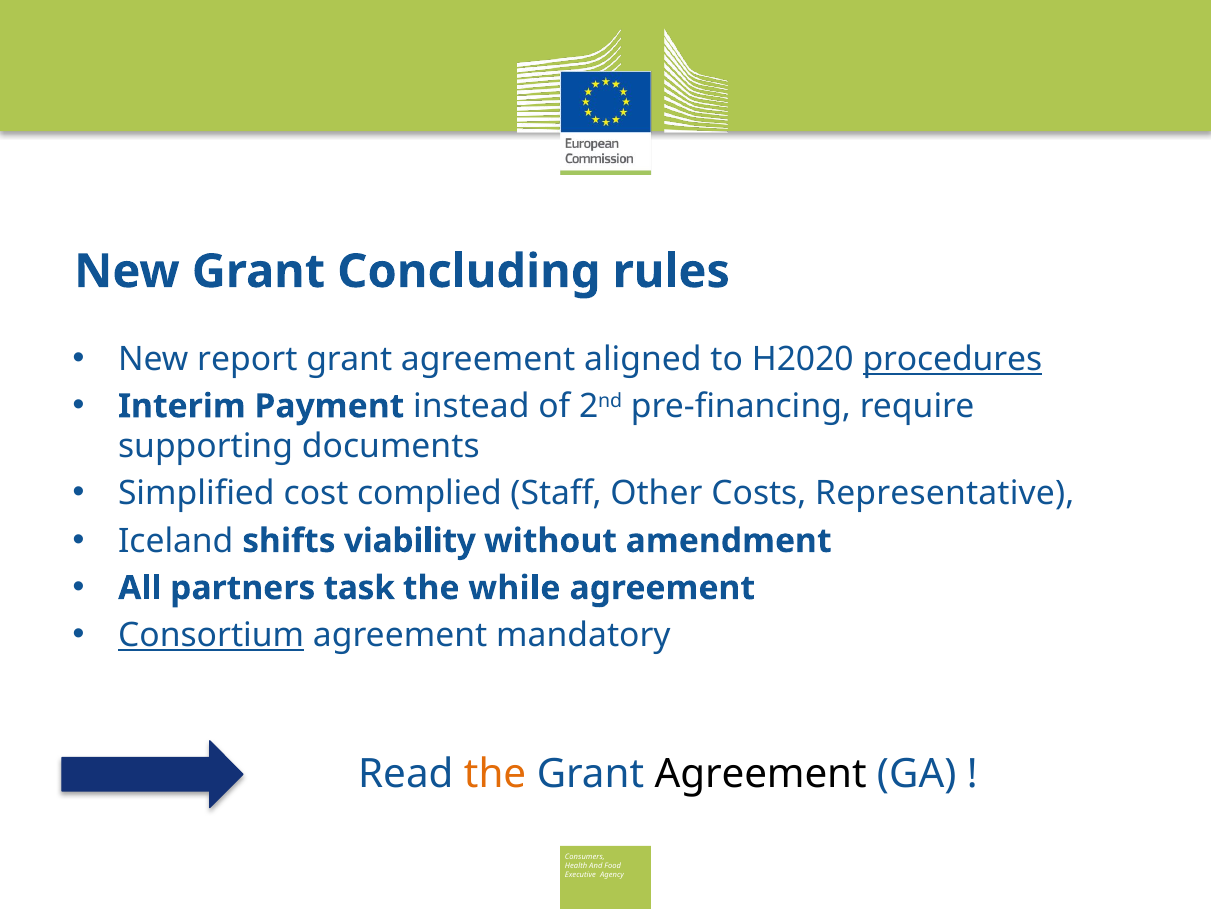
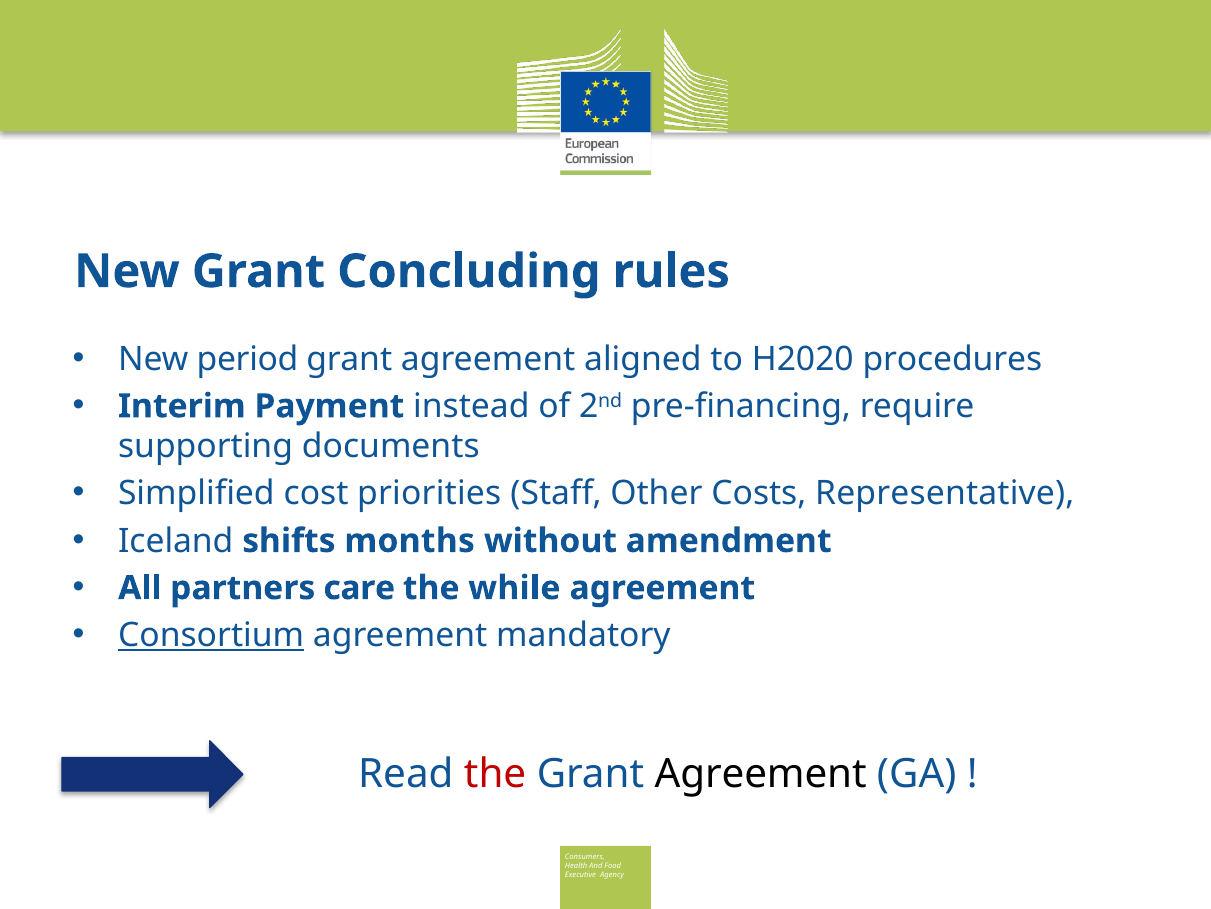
report: report -> period
procedures underline: present -> none
complied: complied -> priorities
viability: viability -> months
task: task -> care
the at (495, 773) colour: orange -> red
